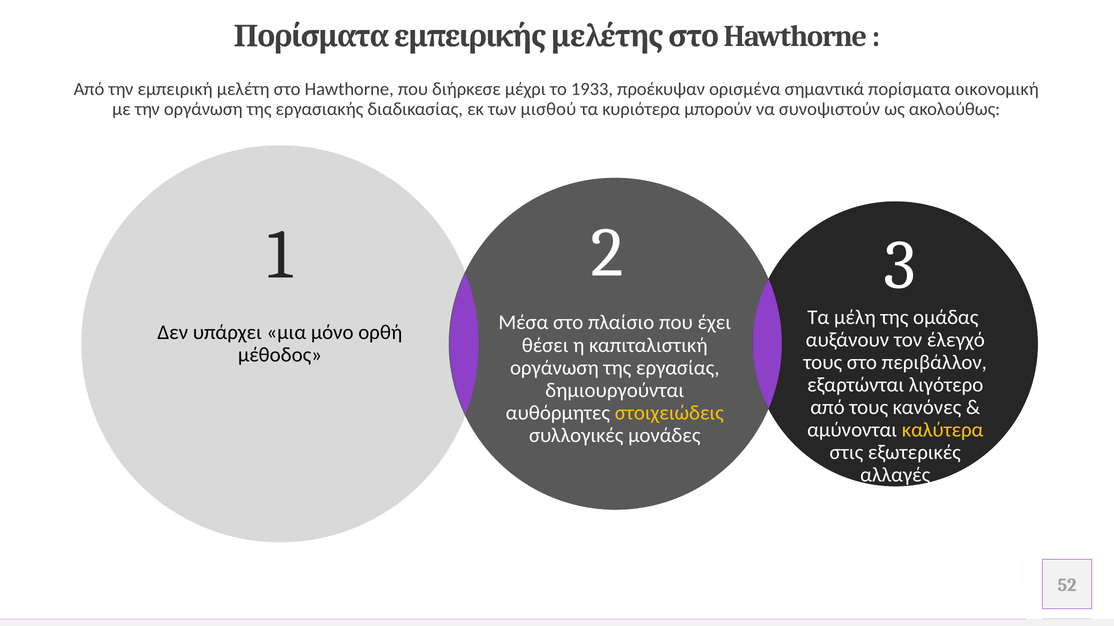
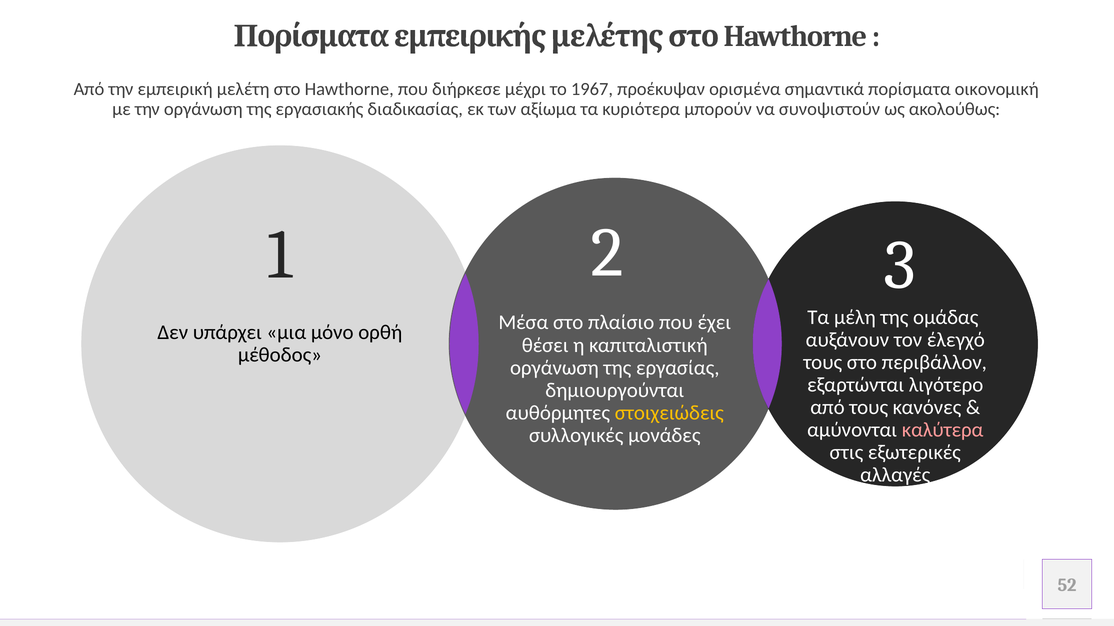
1933: 1933 -> 1967
μισθού: μισθού -> αξίωμα
καλύτερα colour: yellow -> pink
